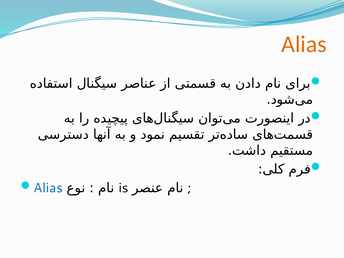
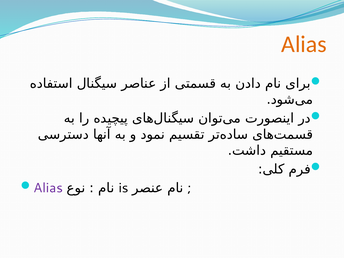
Alias at (48, 188) colour: blue -> purple
